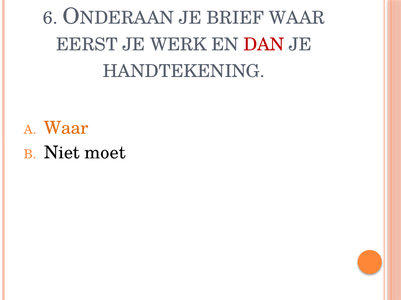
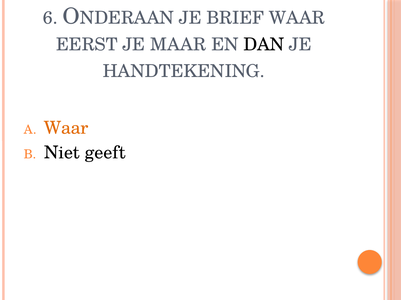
WERK: WERK -> MAAR
DAN colour: red -> black
moet: moet -> geeft
